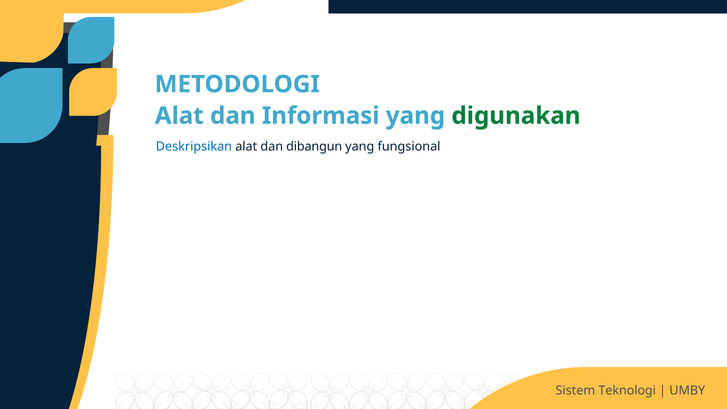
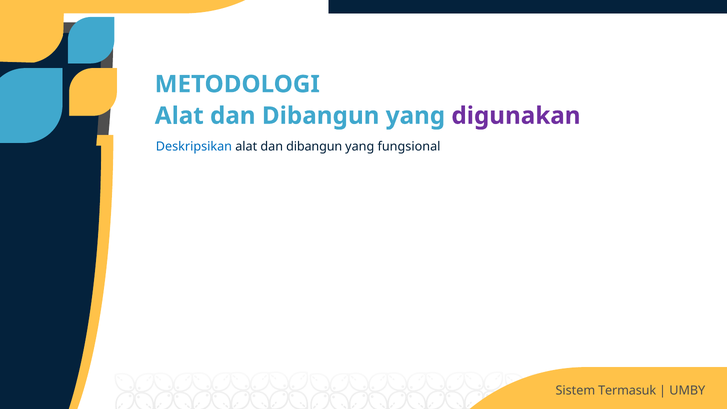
Informasi at (321, 116): Informasi -> Dibangun
digunakan colour: green -> purple
Teknologi: Teknologi -> Termasuk
